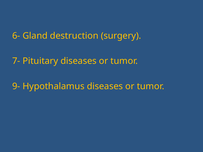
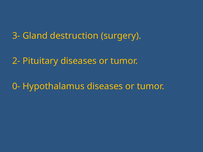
6-: 6- -> 3-
7-: 7- -> 2-
9-: 9- -> 0-
